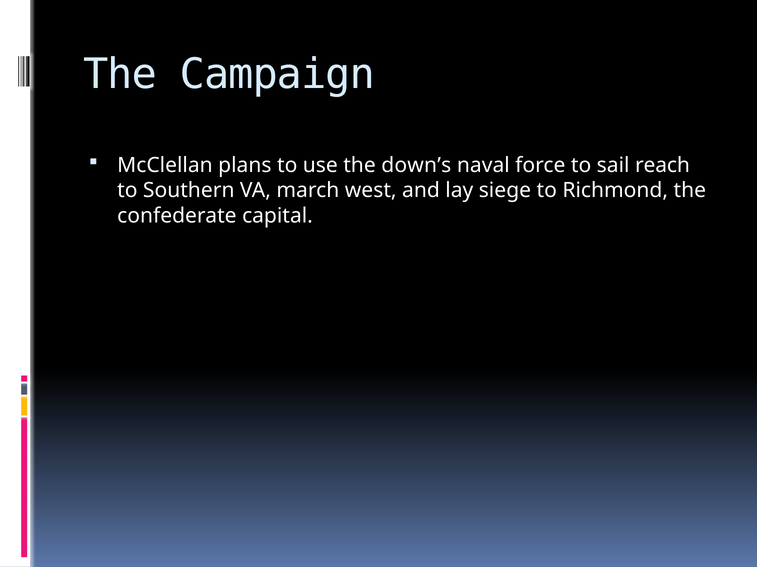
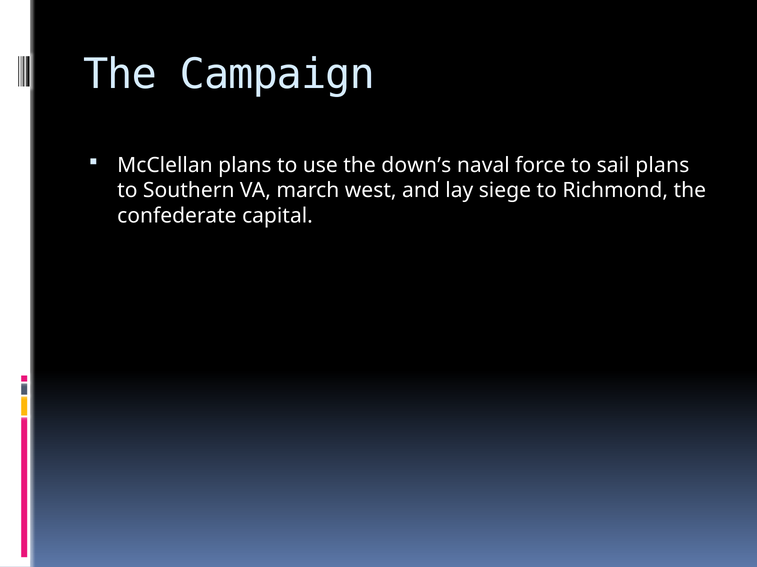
sail reach: reach -> plans
